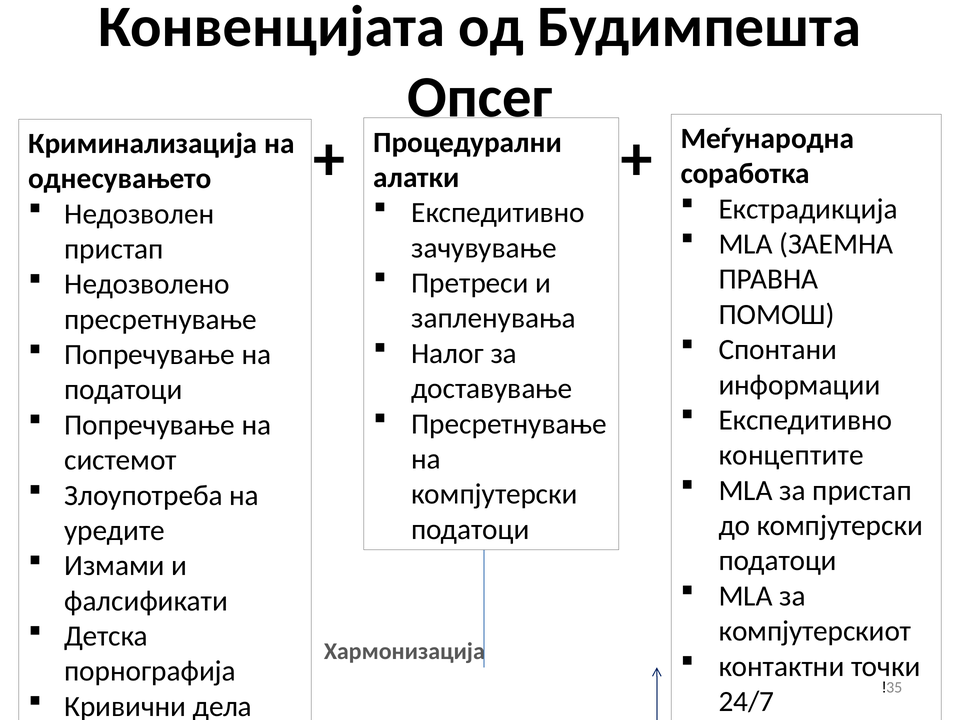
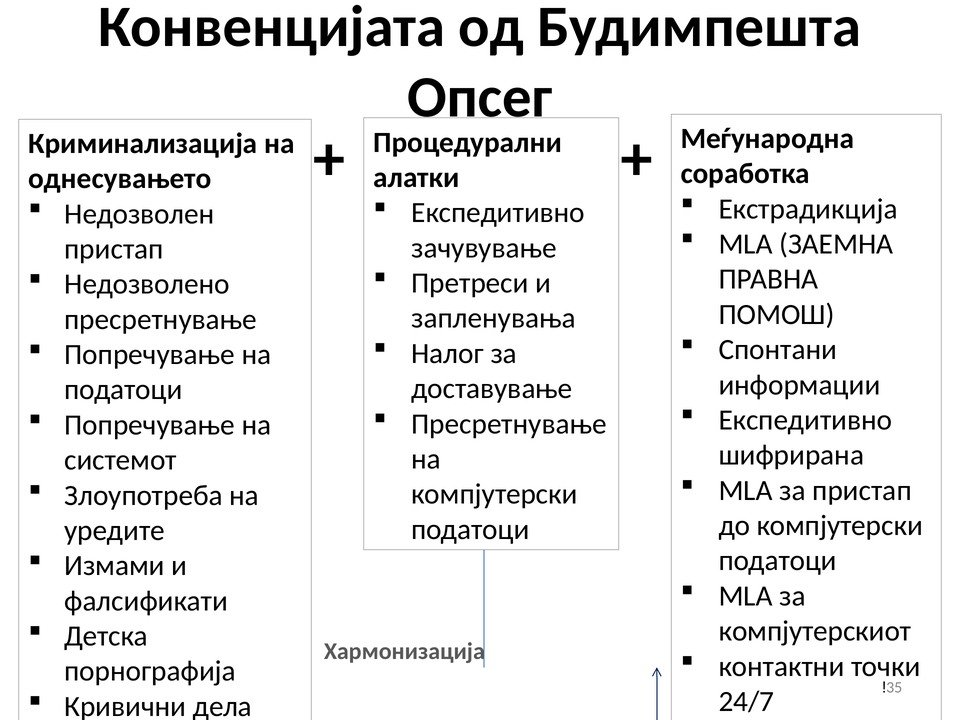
концептите: концептите -> шифрирана
